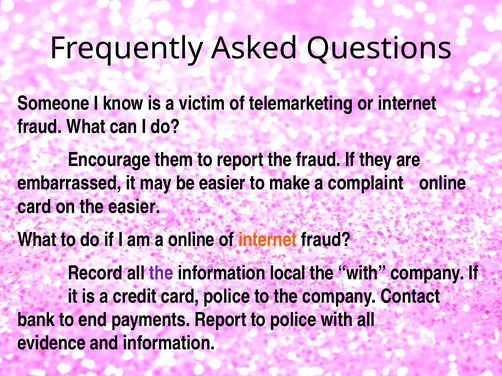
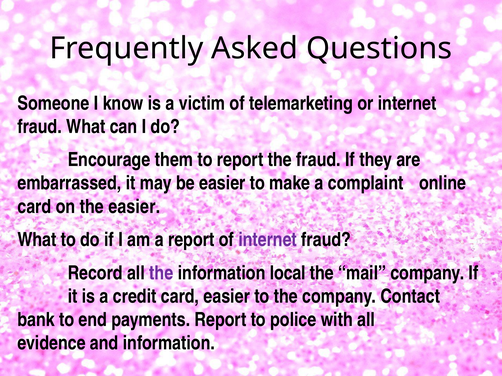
a online: online -> report
internet at (268, 240) colour: orange -> purple
the with: with -> mail
card police: police -> easier
